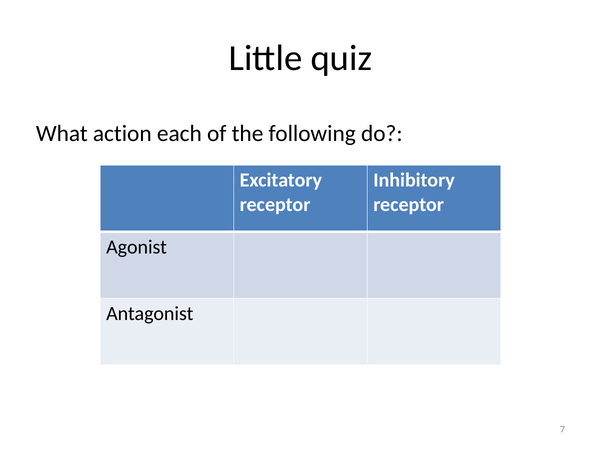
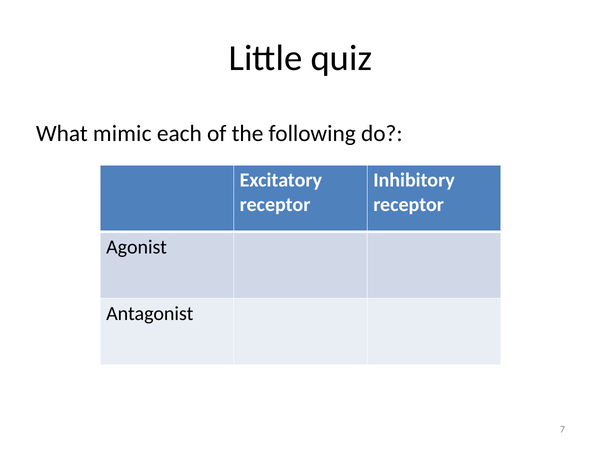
action: action -> mimic
